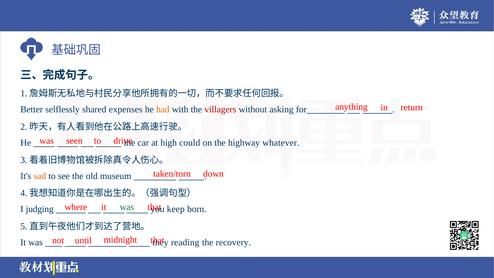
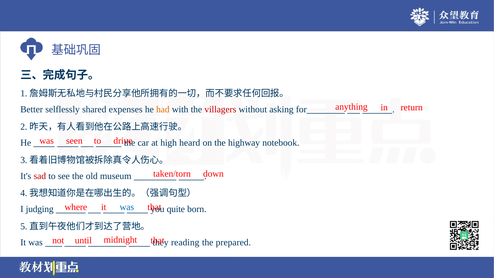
could: could -> heard
whatever: whatever -> notebook
sad colour: orange -> red
was at (127, 207) colour: green -> blue
keep: keep -> quite
recovery: recovery -> prepared
